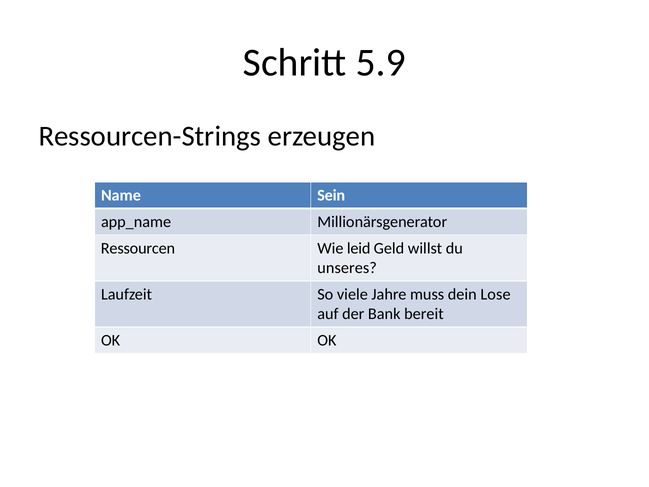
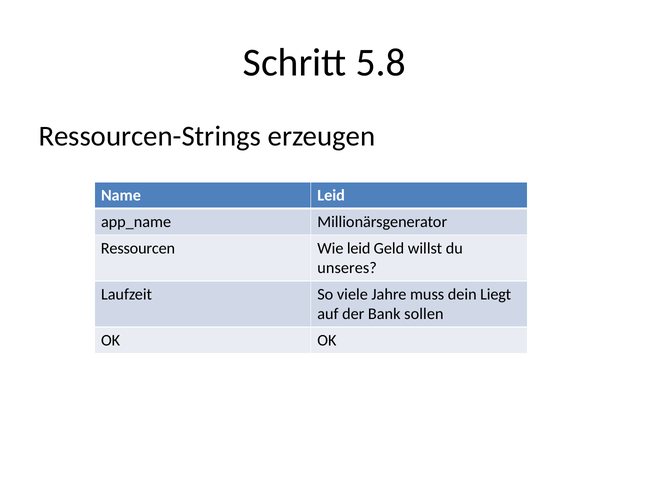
5.9: 5.9 -> 5.8
Name Sein: Sein -> Leid
Lose: Lose -> Liegt
bereit: bereit -> sollen
